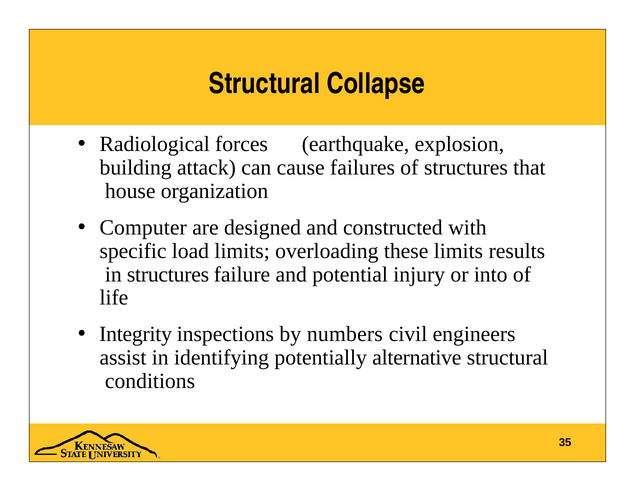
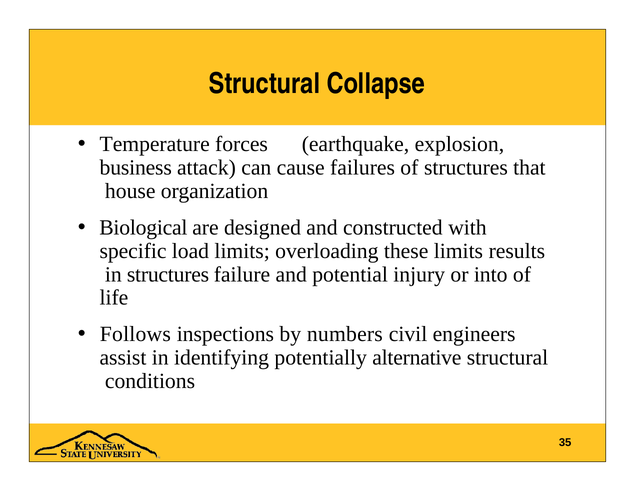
Radiological: Radiological -> Temperature
building: building -> business
Computer: Computer -> Biological
Integrity: Integrity -> Follows
